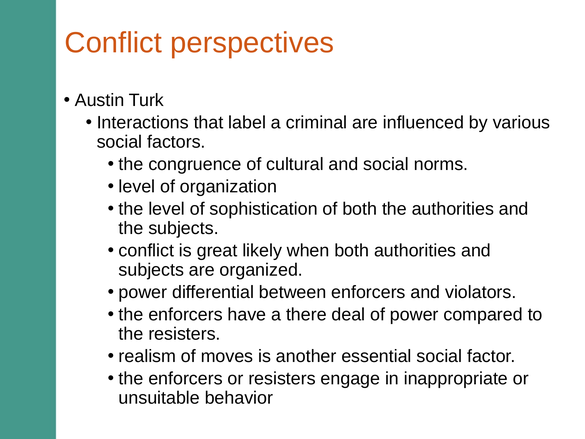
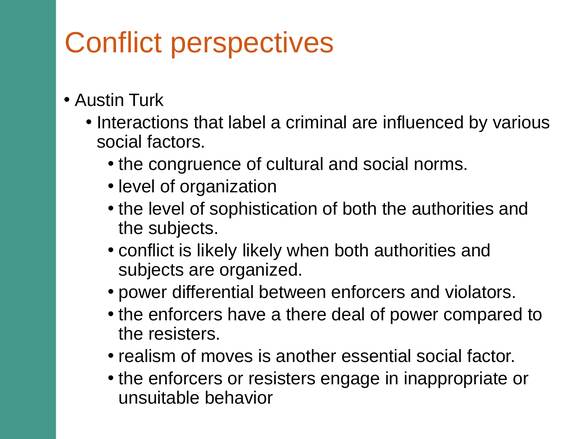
is great: great -> likely
